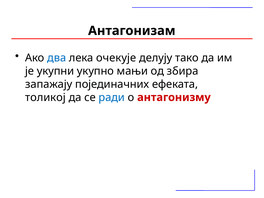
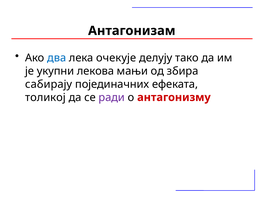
укупно: укупно -> лекова
запажају: запажају -> сабирају
ради colour: blue -> purple
